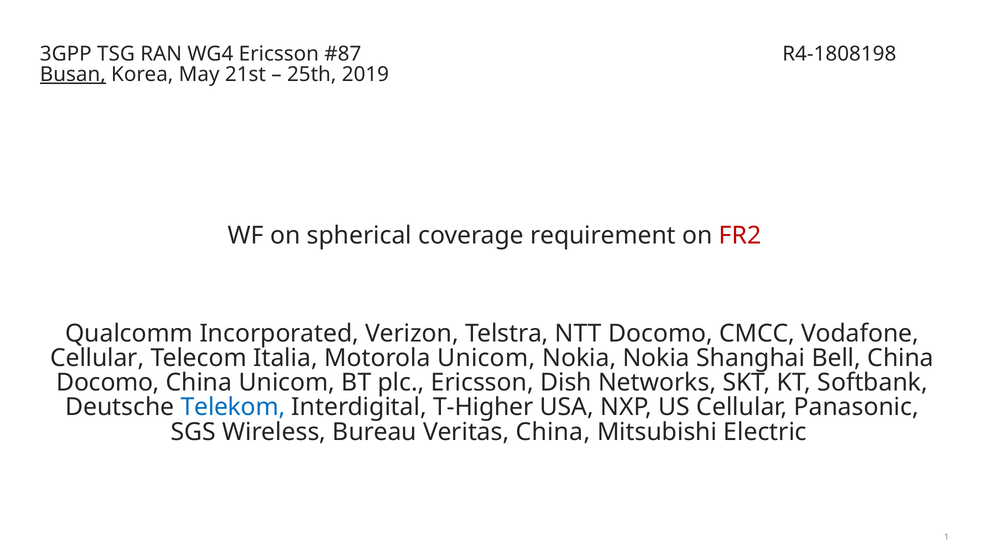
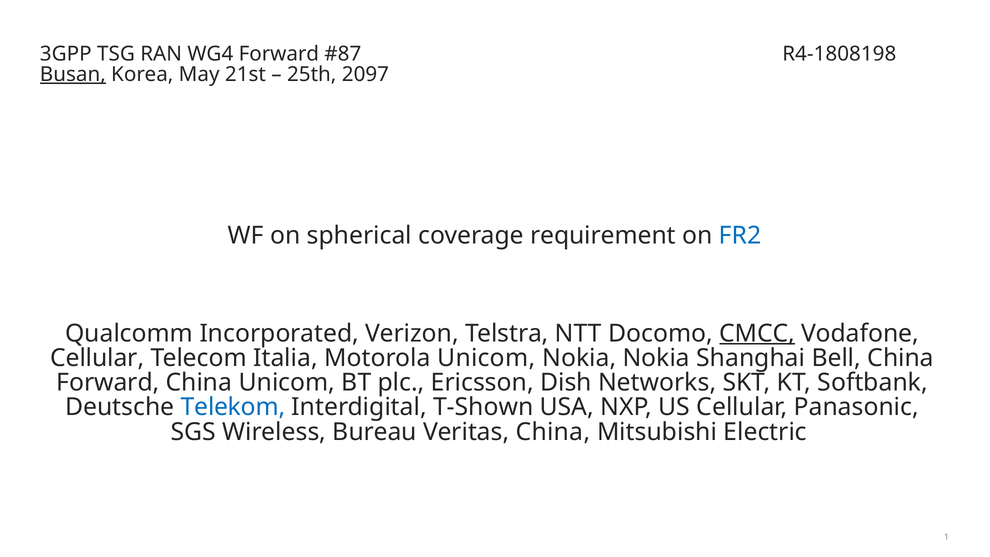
WG4 Ericsson: Ericsson -> Forward
2019: 2019 -> 2097
FR2 colour: red -> blue
CMCC underline: none -> present
Docomo at (108, 383): Docomo -> Forward
T-Higher: T-Higher -> T-Shown
